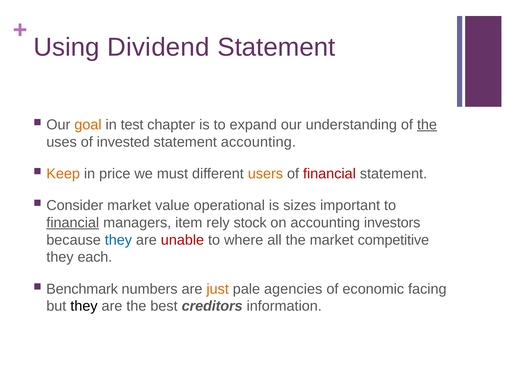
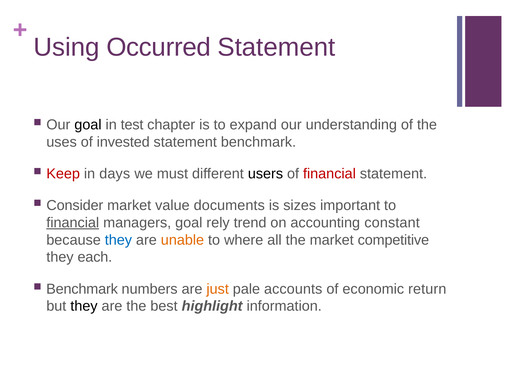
Dividend: Dividend -> Occurred
goal at (88, 124) colour: orange -> black
the at (427, 124) underline: present -> none
statement accounting: accounting -> benchmark
Keep colour: orange -> red
price: price -> days
users colour: orange -> black
operational: operational -> documents
managers item: item -> goal
stock: stock -> trend
investors: investors -> constant
unable colour: red -> orange
agencies: agencies -> accounts
facing: facing -> return
creditors: creditors -> highlight
